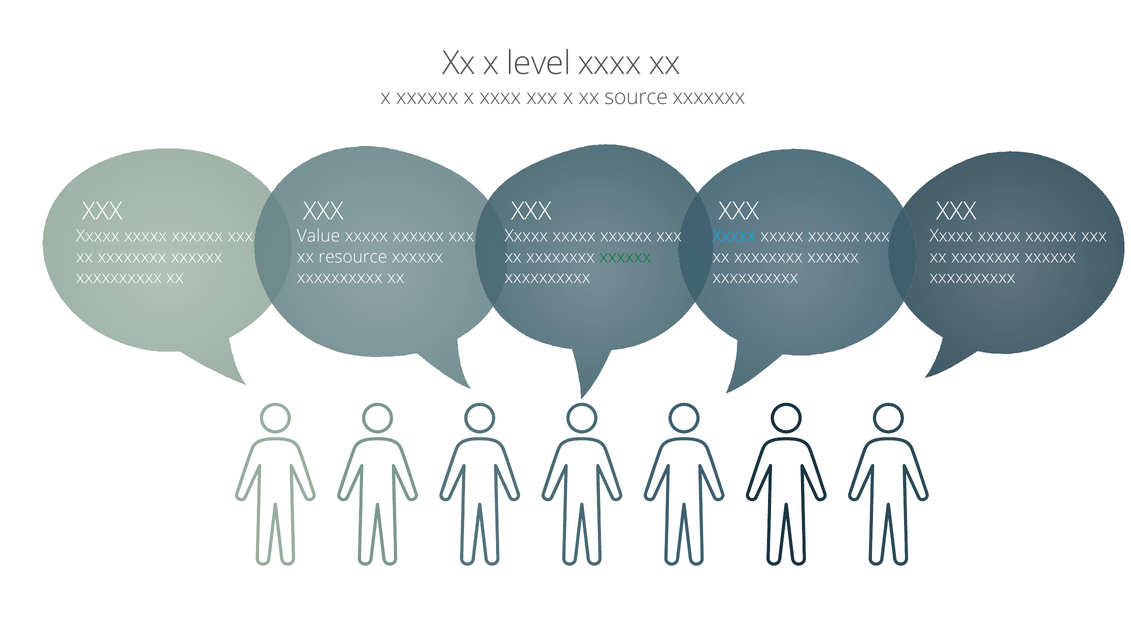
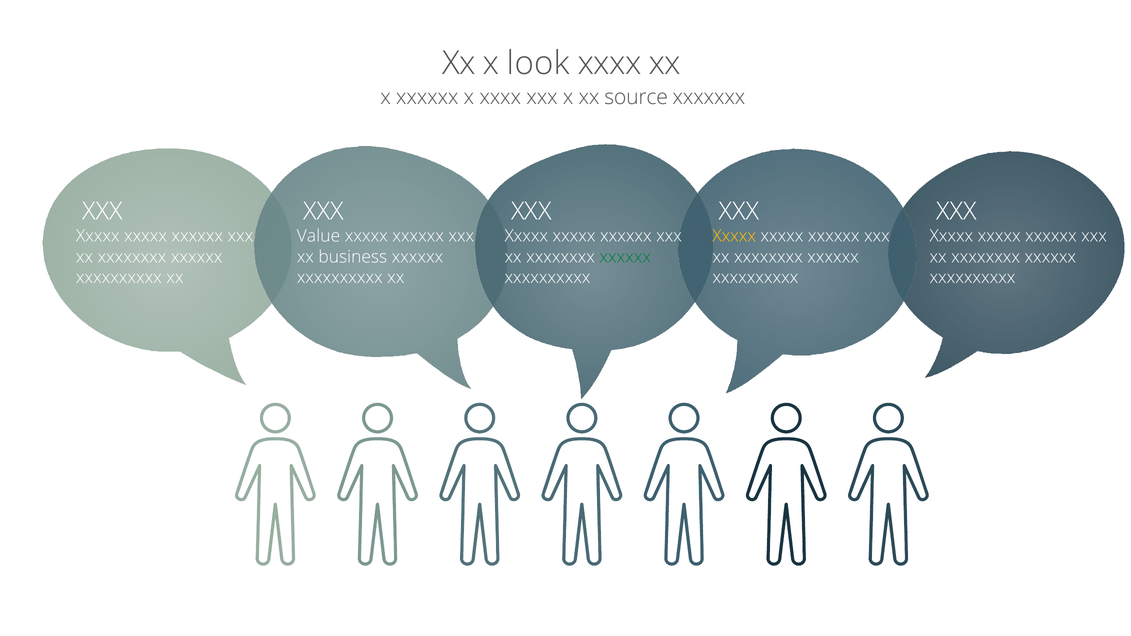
level: level -> look
Xxxxx at (734, 236) colour: light blue -> yellow
resource: resource -> business
